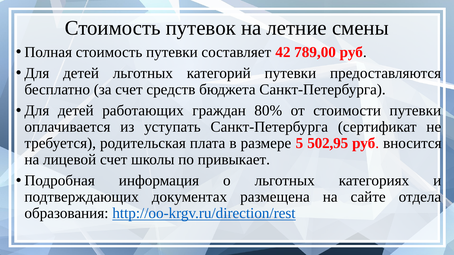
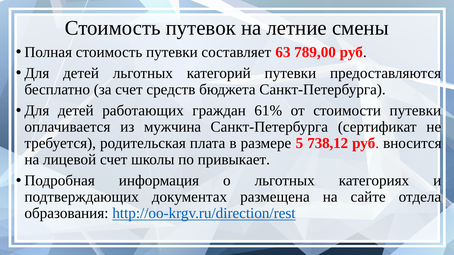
42: 42 -> 63
80%: 80% -> 61%
уступать: уступать -> мужчина
502,95: 502,95 -> 738,12
